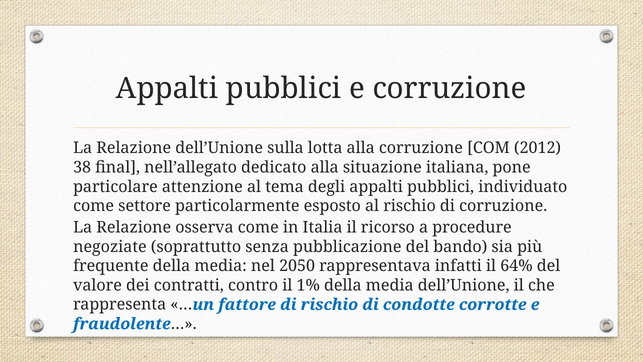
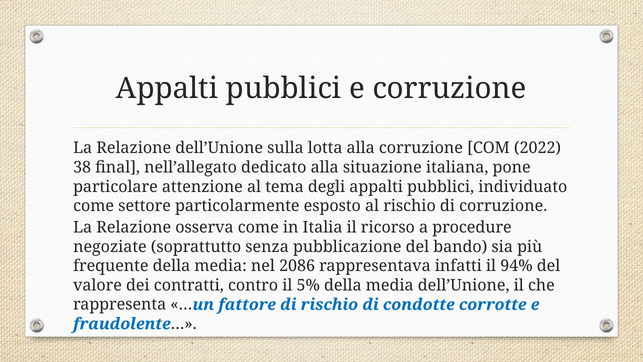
2012: 2012 -> 2022
2050: 2050 -> 2086
64%: 64% -> 94%
1%: 1% -> 5%
